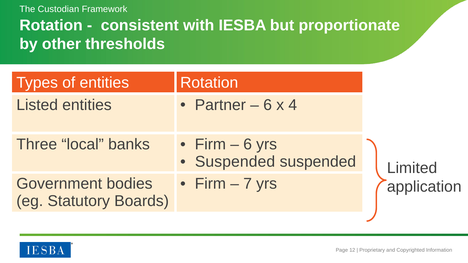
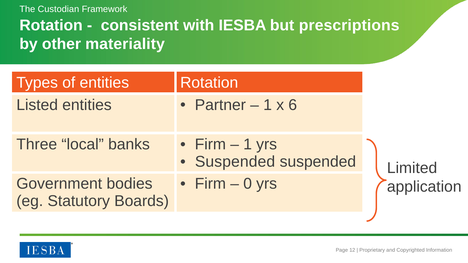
proportionate: proportionate -> prescriptions
thresholds: thresholds -> materiality
6 at (268, 105): 6 -> 1
4: 4 -> 6
6 at (248, 144): 6 -> 1
7: 7 -> 0
